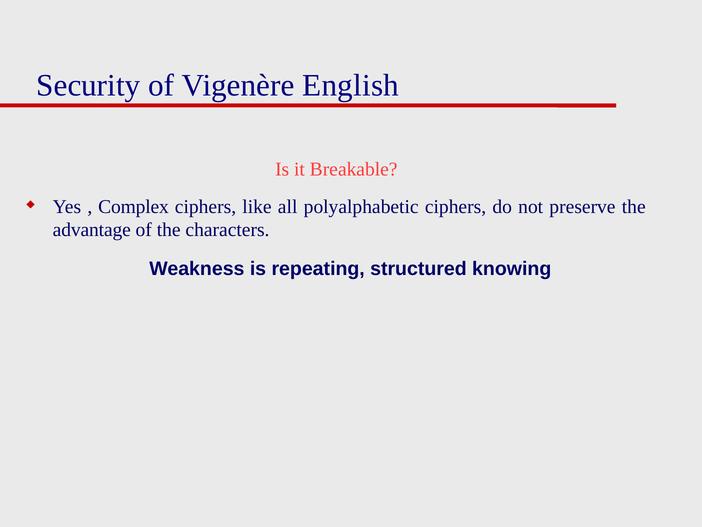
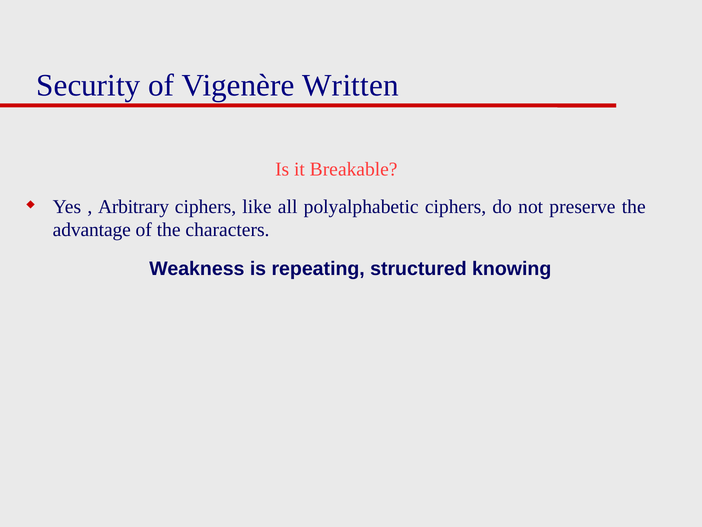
English: English -> Written
Complex: Complex -> Arbitrary
